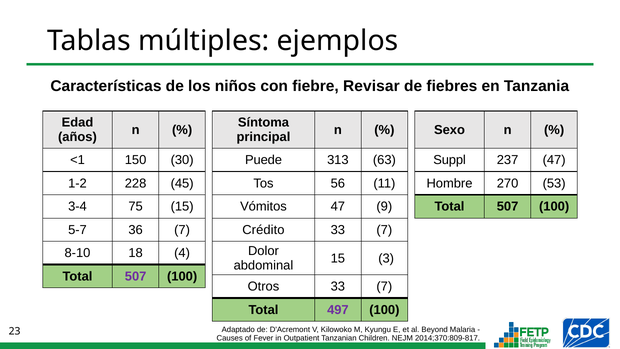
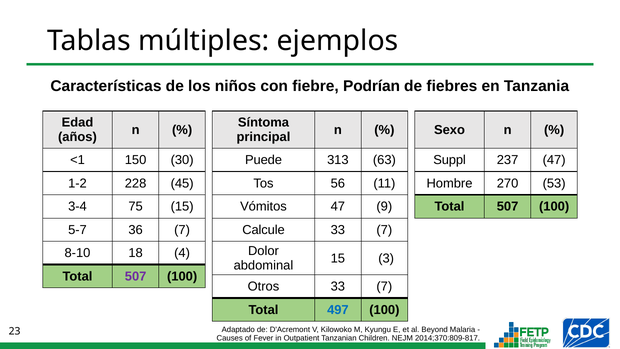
Revisar: Revisar -> Podrían
Crédito: Crédito -> Calcule
497 colour: purple -> blue
